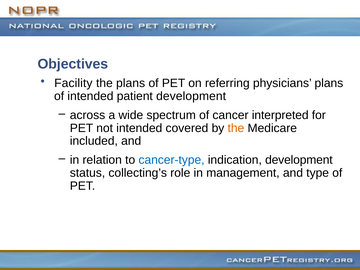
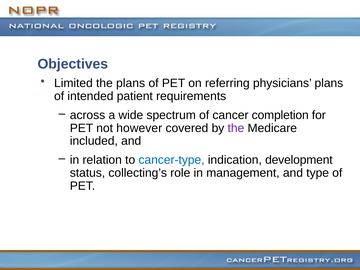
Facility: Facility -> Limited
patient development: development -> requirements
interpreted: interpreted -> completion
not intended: intended -> however
the at (236, 128) colour: orange -> purple
